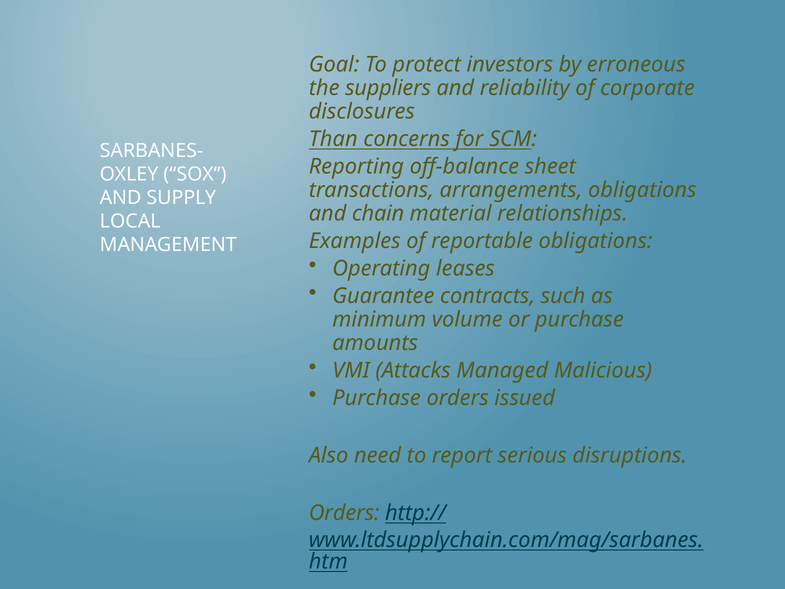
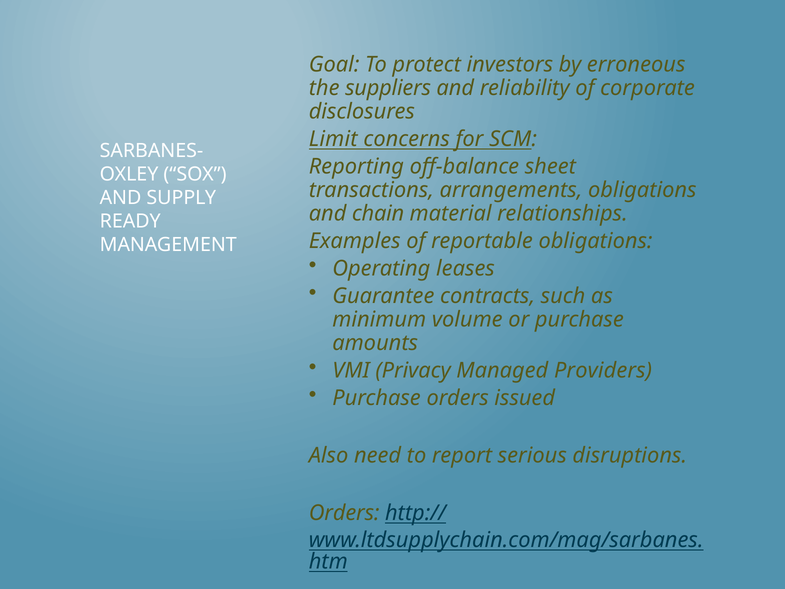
Than: Than -> Limit
LOCAL: LOCAL -> READY
Attacks: Attacks -> Privacy
Malicious: Malicious -> Providers
